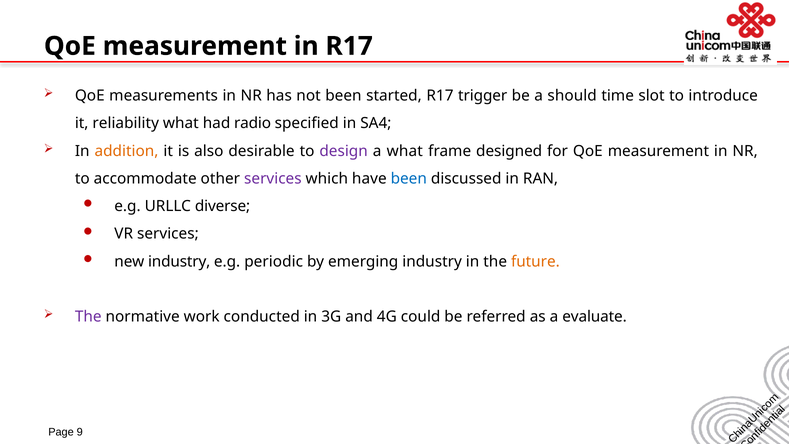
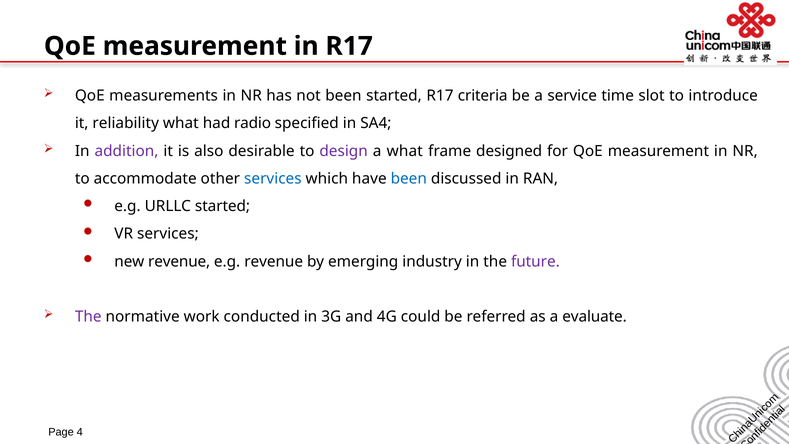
trigger: trigger -> criteria
should: should -> service
addition colour: orange -> purple
services at (273, 179) colour: purple -> blue
URLLC diverse: diverse -> started
new industry: industry -> revenue
e.g periodic: periodic -> revenue
future colour: orange -> purple
9: 9 -> 4
